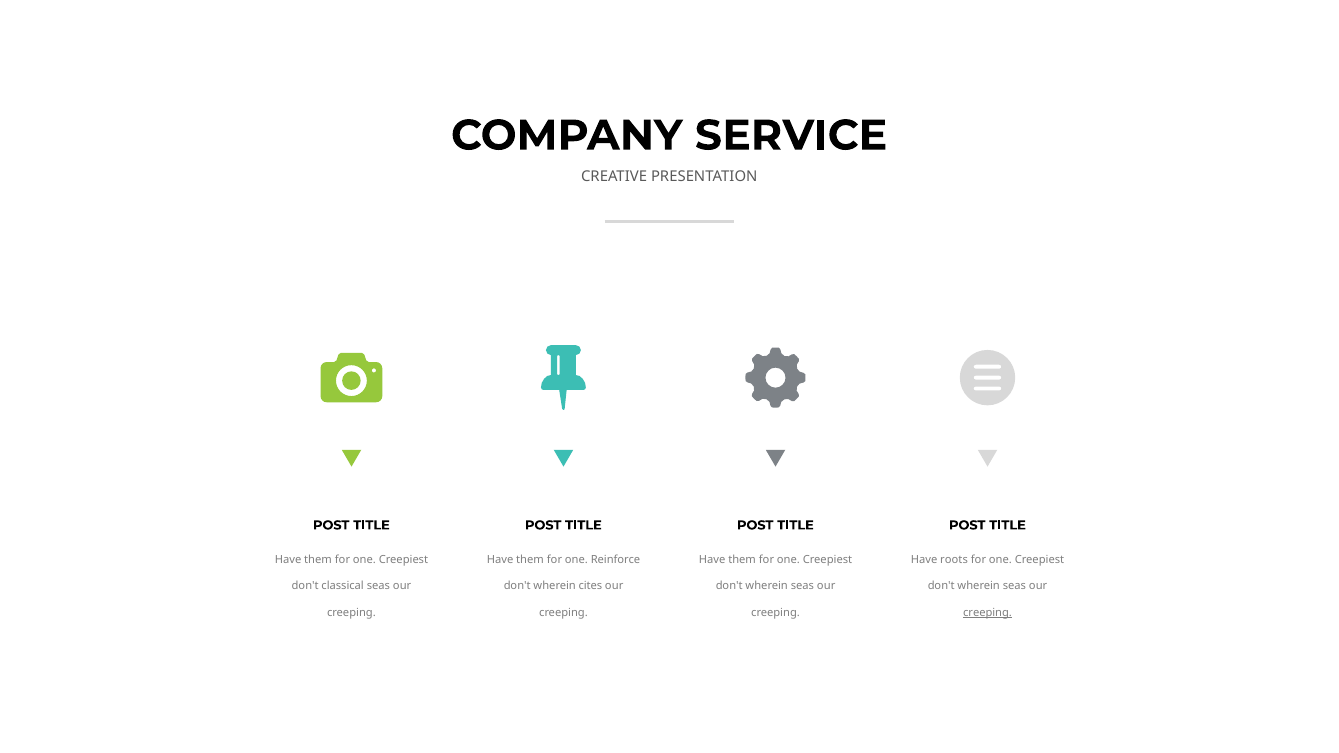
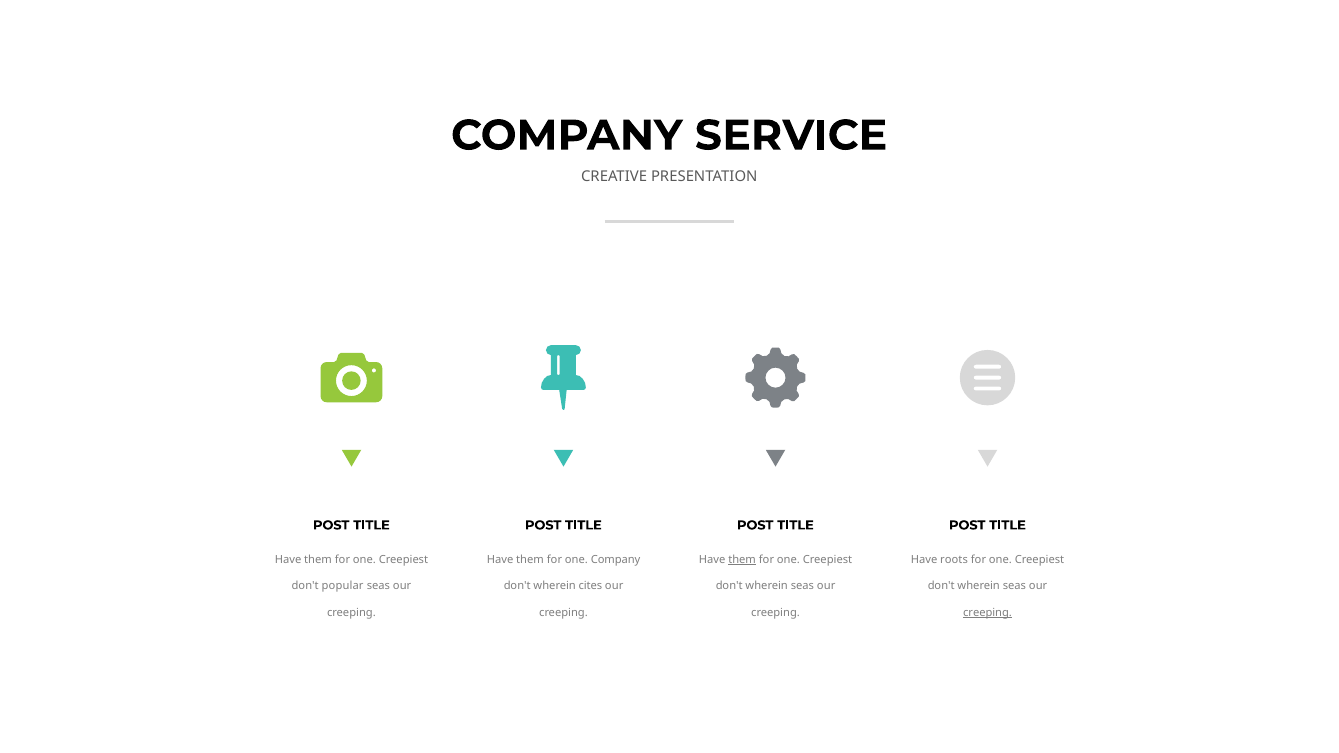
one Reinforce: Reinforce -> Company
them at (742, 560) underline: none -> present
classical: classical -> popular
